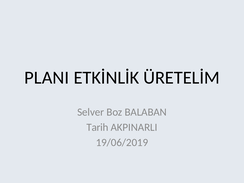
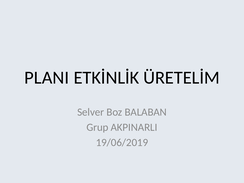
Tarih: Tarih -> Grup
